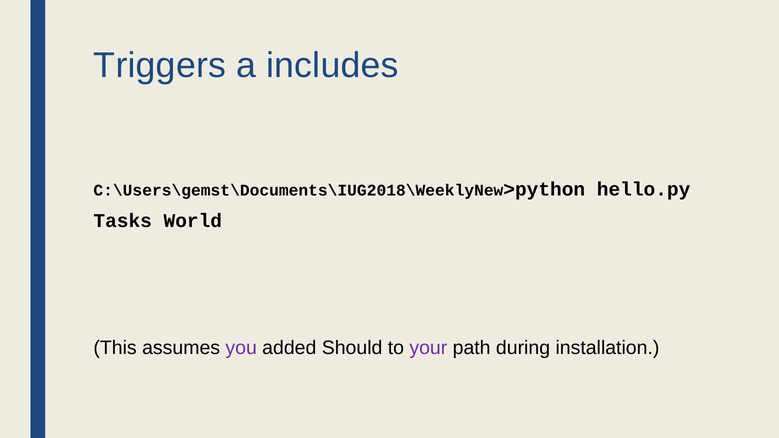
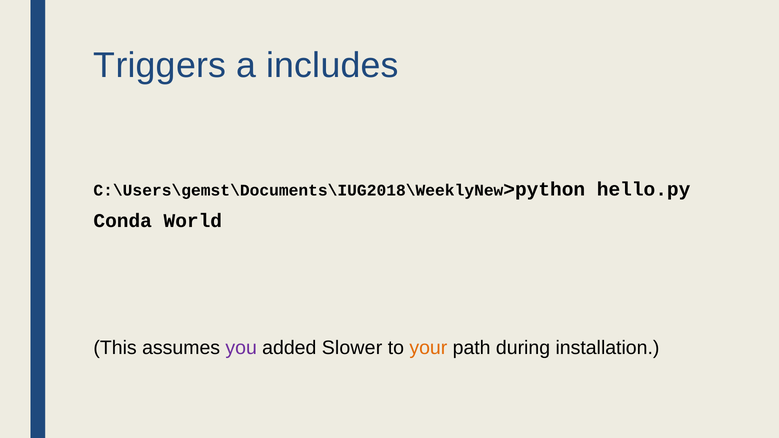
Tasks: Tasks -> Conda
Should: Should -> Slower
your colour: purple -> orange
